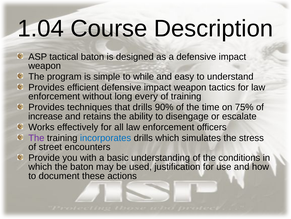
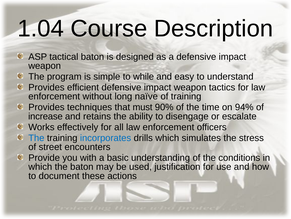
every: every -> naïve
that drills: drills -> must
75%: 75% -> 94%
The at (36, 137) colour: purple -> blue
